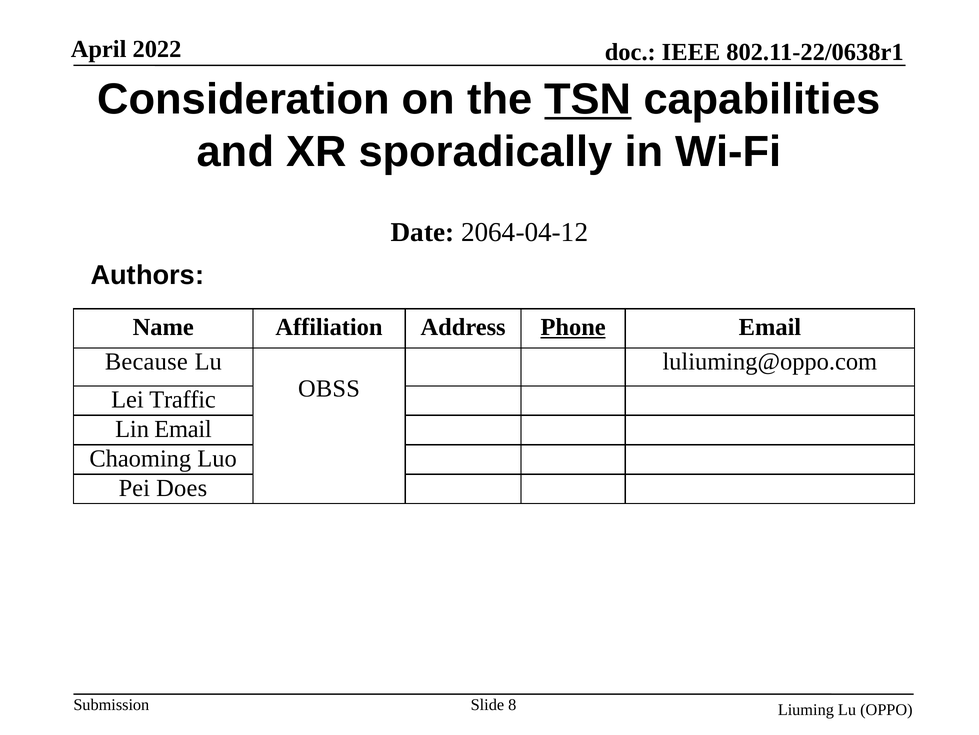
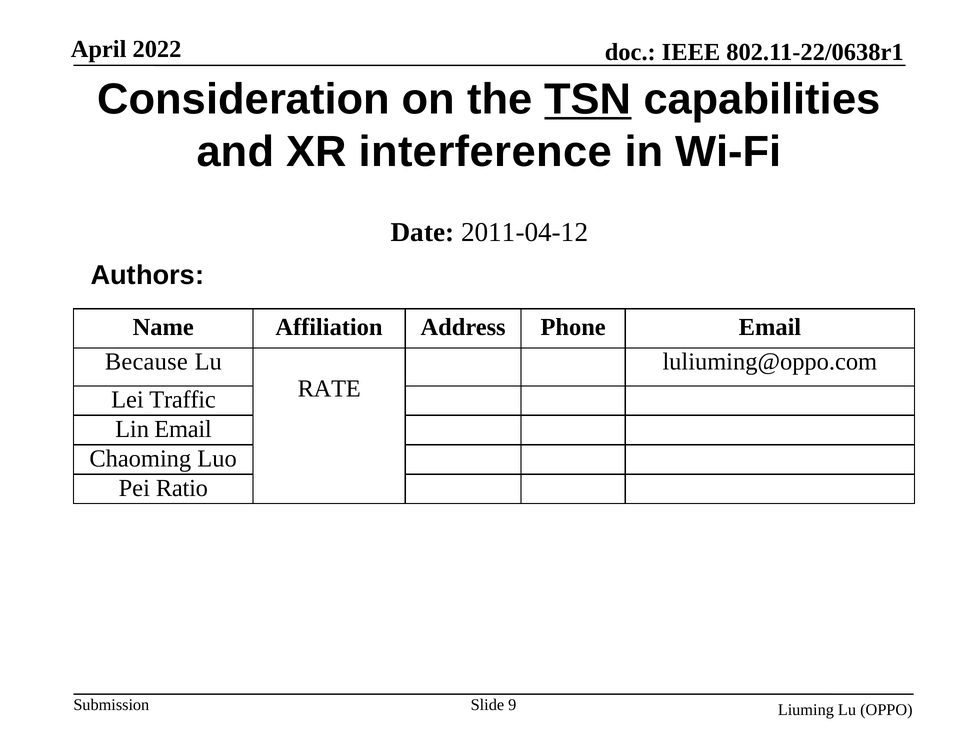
sporadically: sporadically -> interference
2064-04-12: 2064-04-12 -> 2011-04-12
Phone underline: present -> none
OBSS: OBSS -> RATE
Does: Does -> Ratio
8: 8 -> 9
